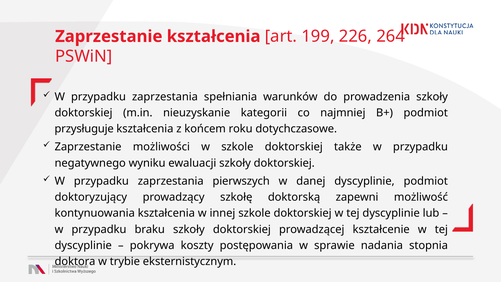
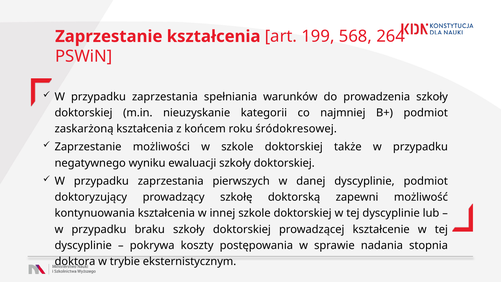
226: 226 -> 568
przysługuje: przysługuje -> zaskarżoną
dotychczasowe: dotychczasowe -> śródokresowej
